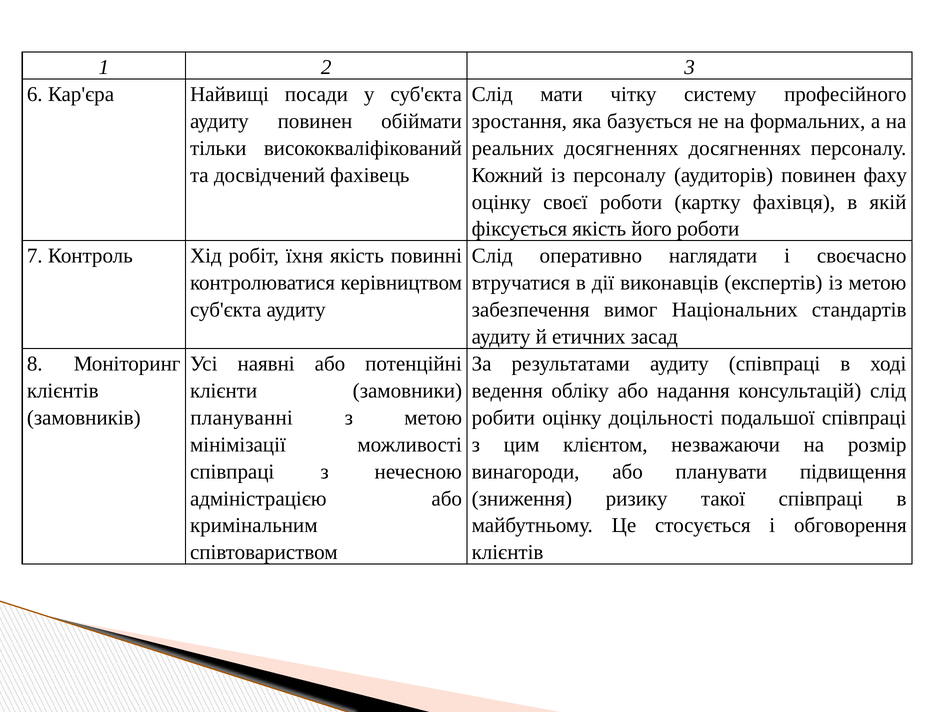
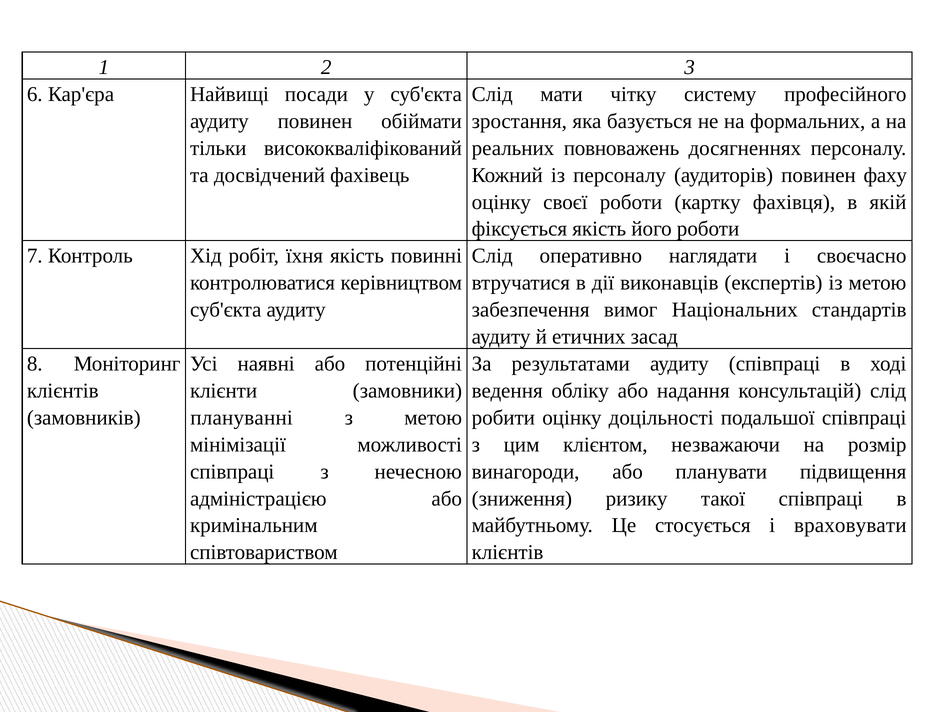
реальних досягненнях: досягненнях -> повноважень
обговорення: обговорення -> враховувати
